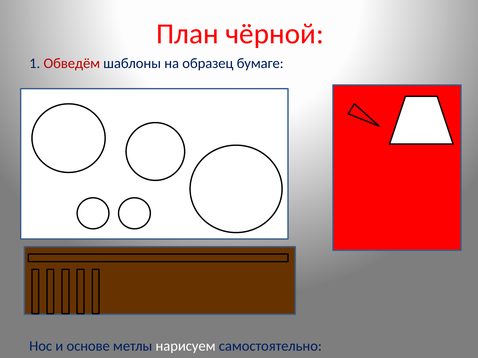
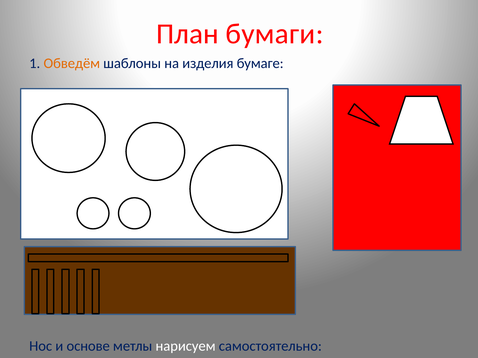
чёрной: чёрной -> бумаги
Обведём colour: red -> orange
образец: образец -> изделия
